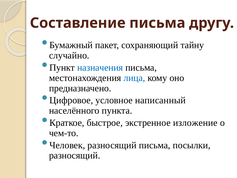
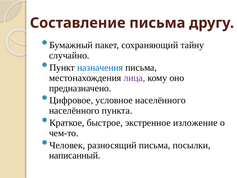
лица colour: blue -> purple
условное написанный: написанный -> населённого
разносящий at (75, 155): разносящий -> написанный
